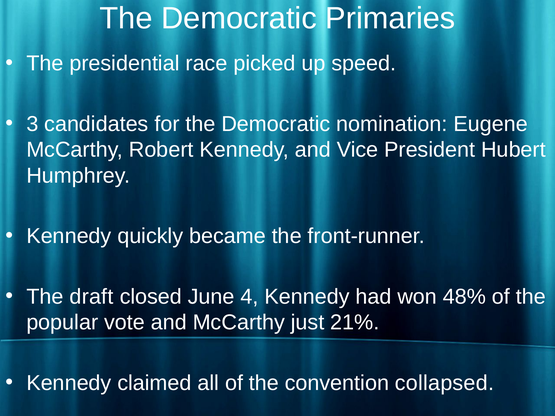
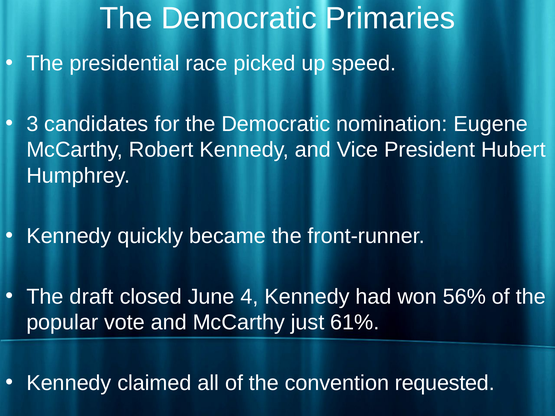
48%: 48% -> 56%
21%: 21% -> 61%
collapsed: collapsed -> requested
